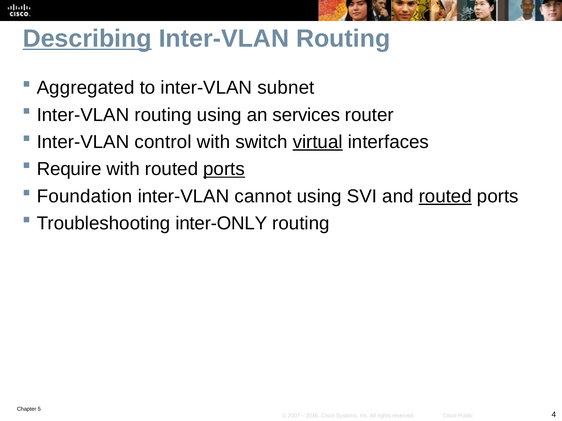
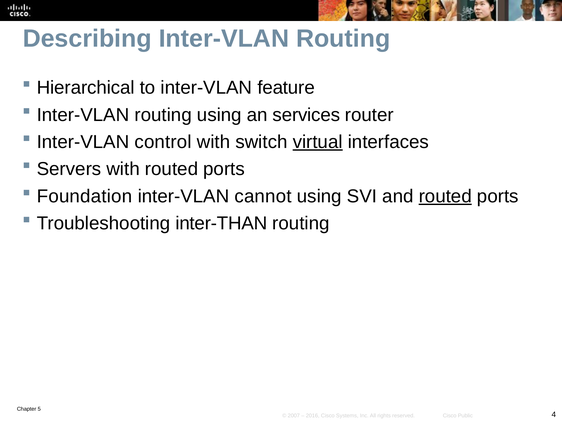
Describing underline: present -> none
Aggregated: Aggregated -> Hierarchical
subnet: subnet -> feature
Require: Require -> Servers
ports at (224, 169) underline: present -> none
inter-ONLY: inter-ONLY -> inter-THAN
